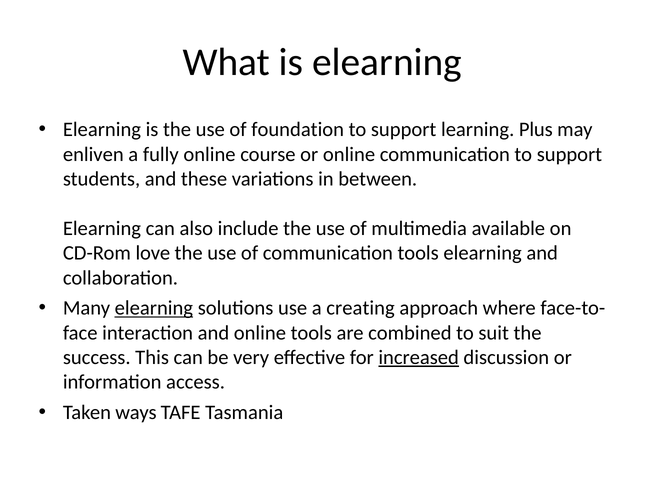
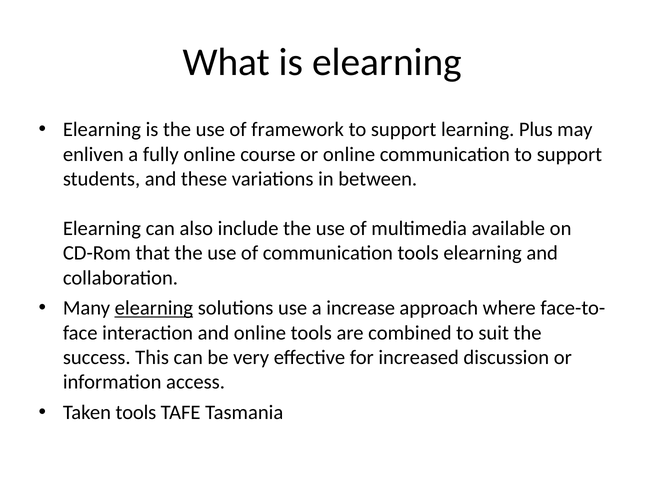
foundation: foundation -> framework
love: love -> that
creating: creating -> increase
increased underline: present -> none
Taken ways: ways -> tools
